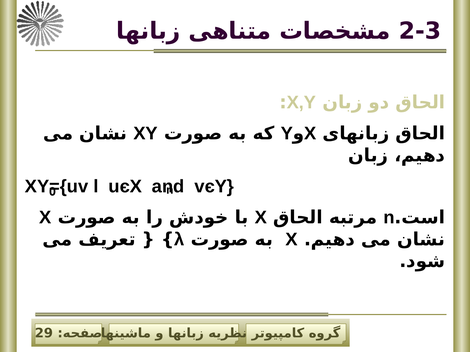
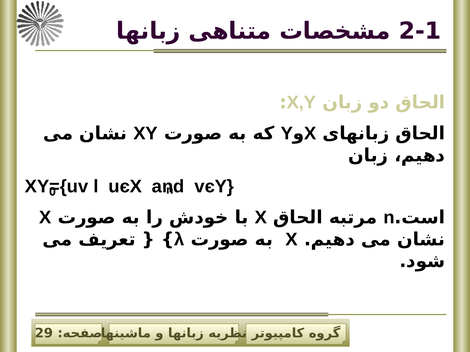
2-3: 2-3 -> 2-1
